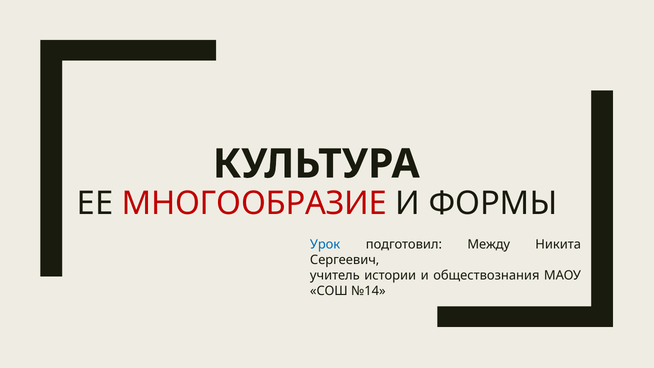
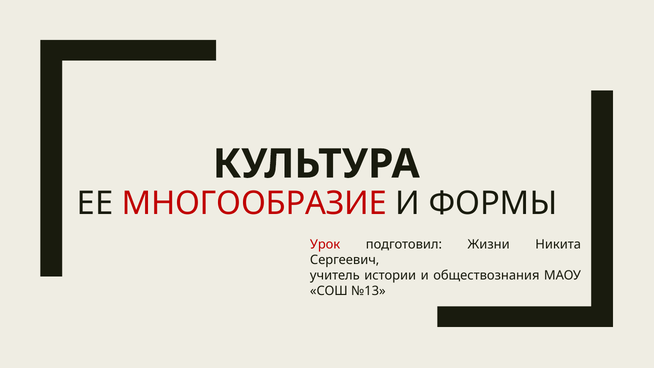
Урок colour: blue -> red
Между: Между -> Жизни
№14: №14 -> №13
